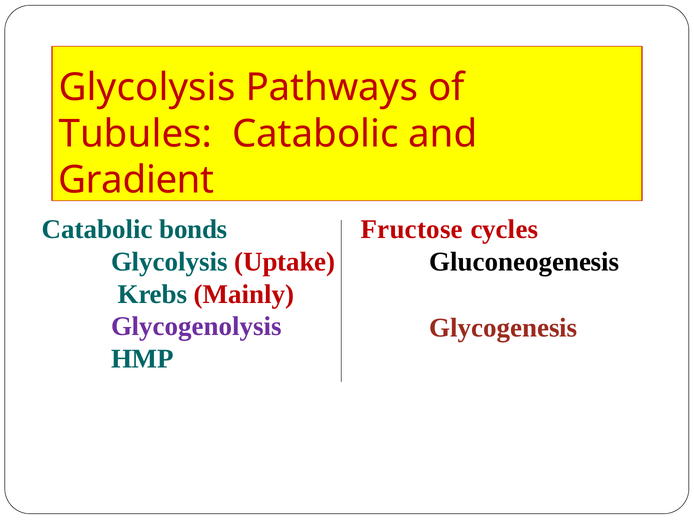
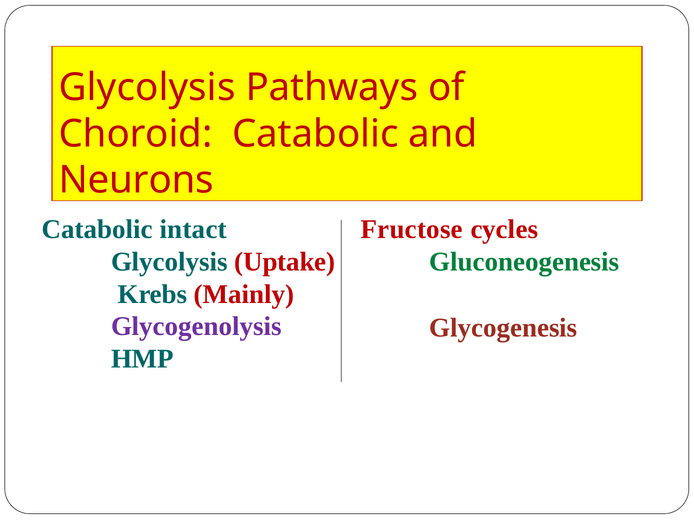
Tubules: Tubules -> Choroid
Gradient: Gradient -> Neurons
bonds: bonds -> intact
Gluconeogenesis colour: black -> green
